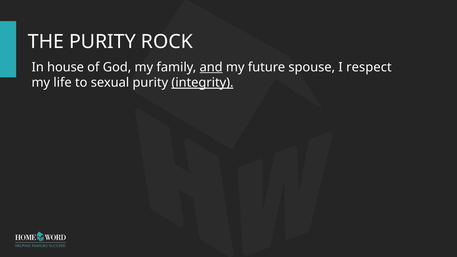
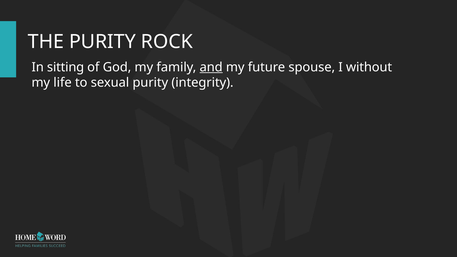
house: house -> sitting
respect: respect -> without
integrity underline: present -> none
